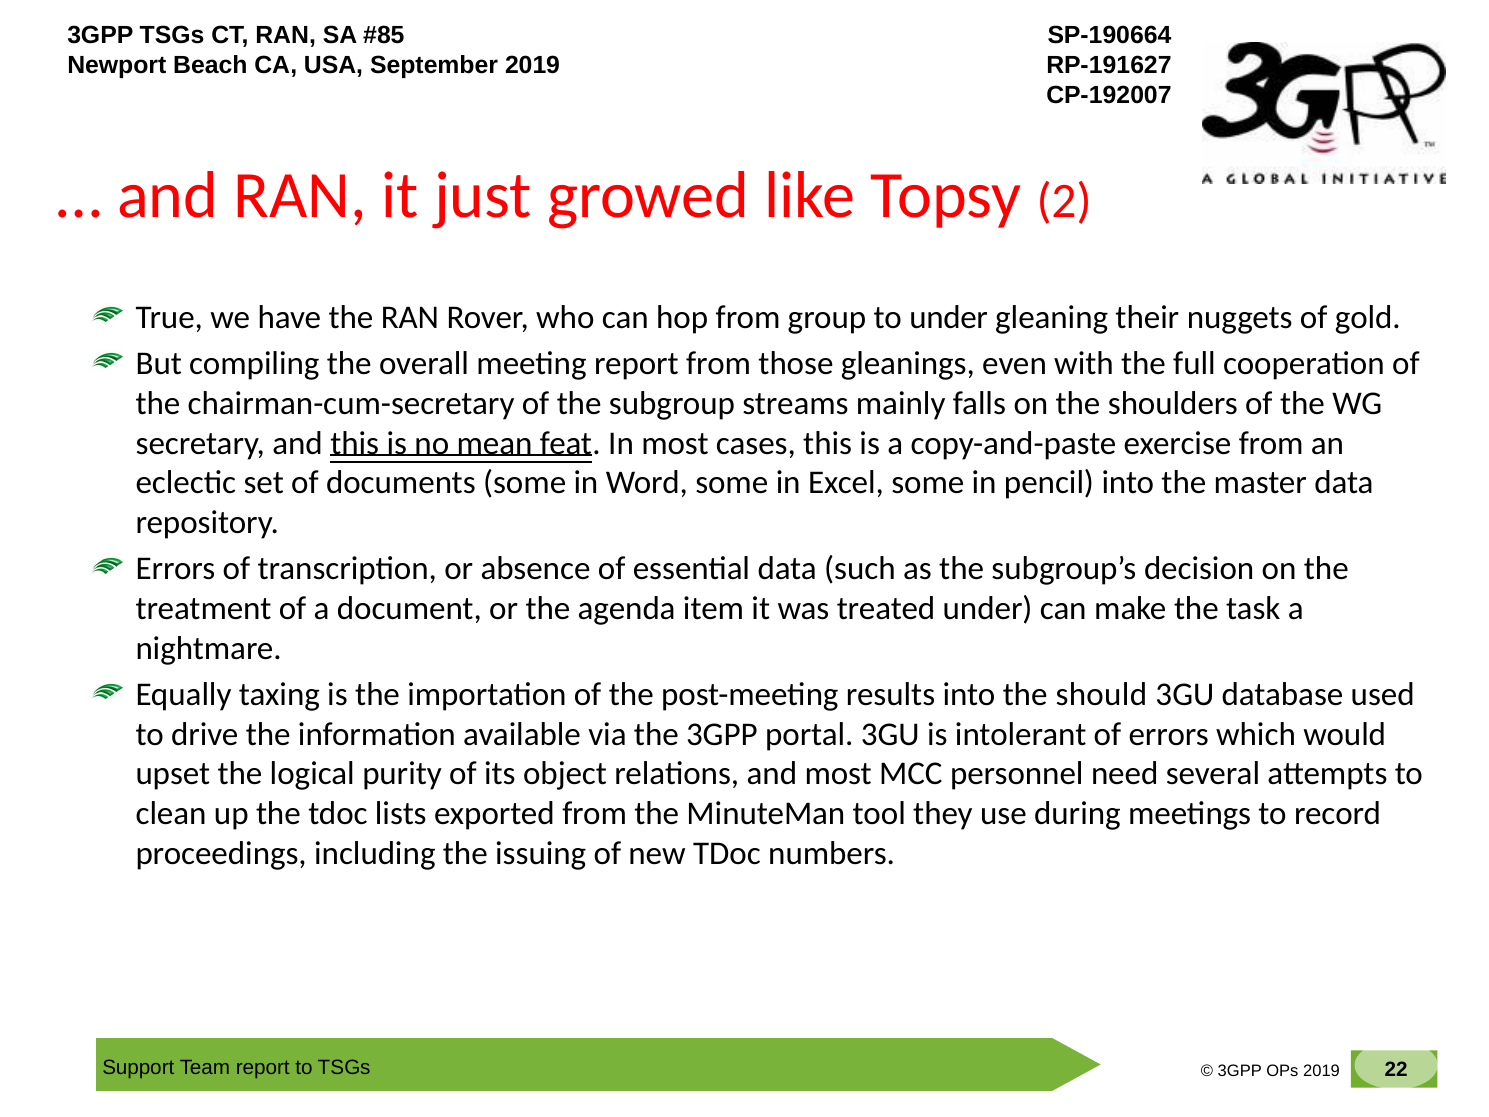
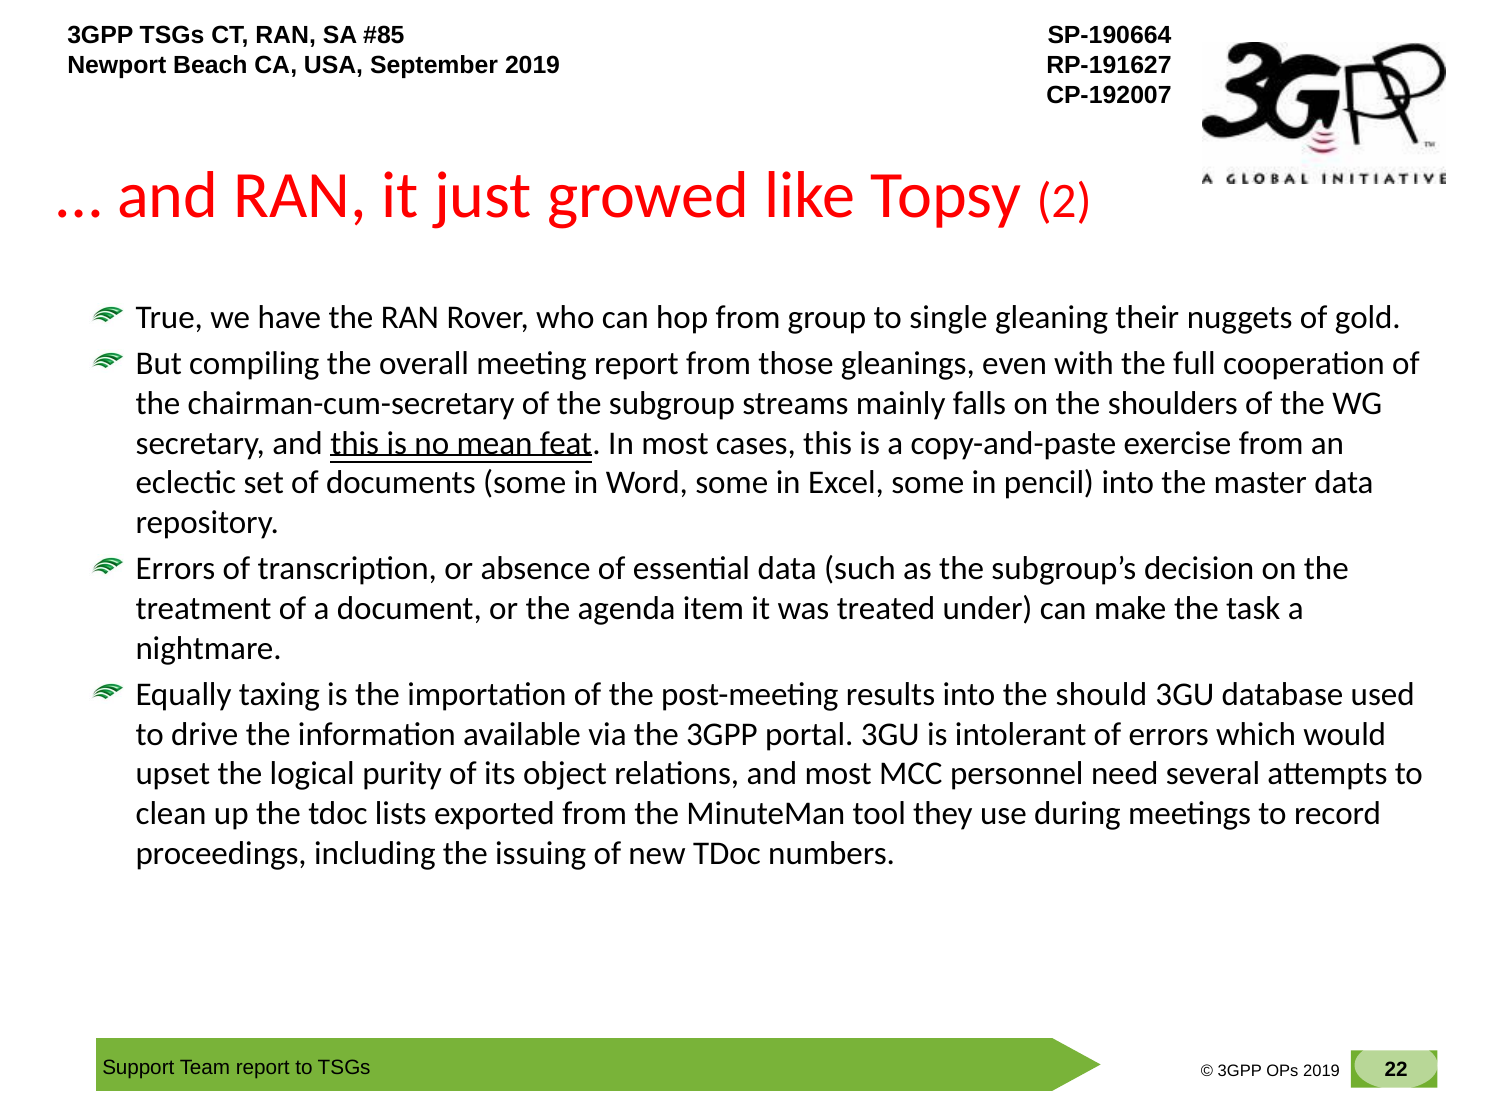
to under: under -> single
